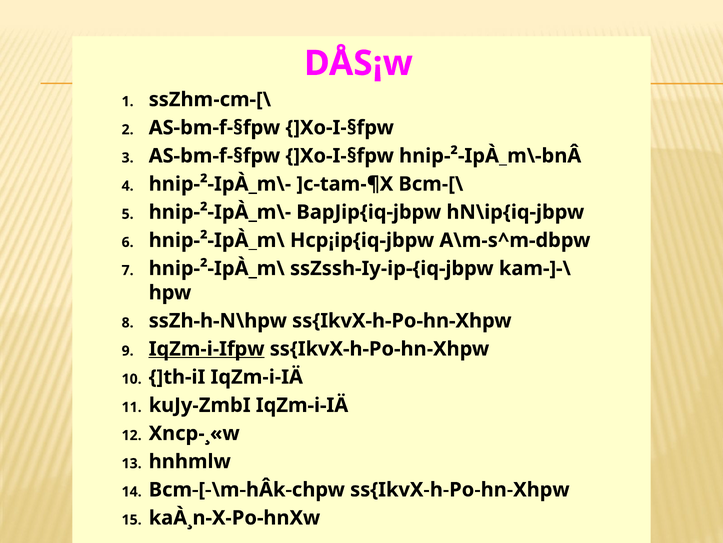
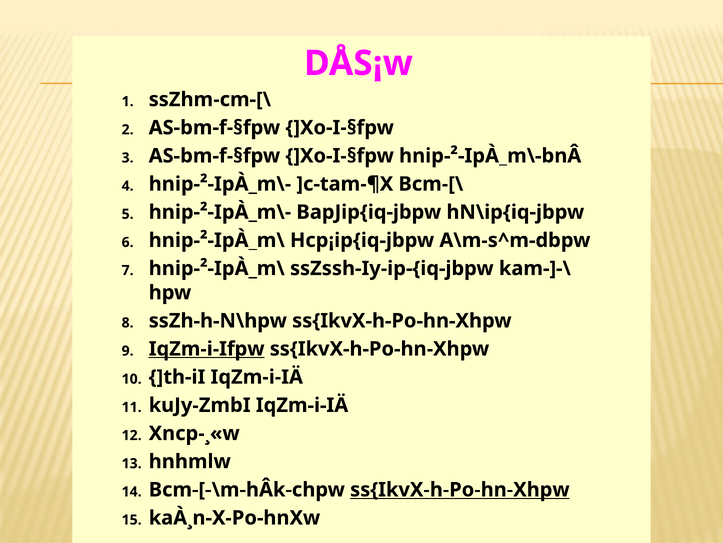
ss{IkvX-h-Po-hn-Xhpw at (460, 489) underline: none -> present
